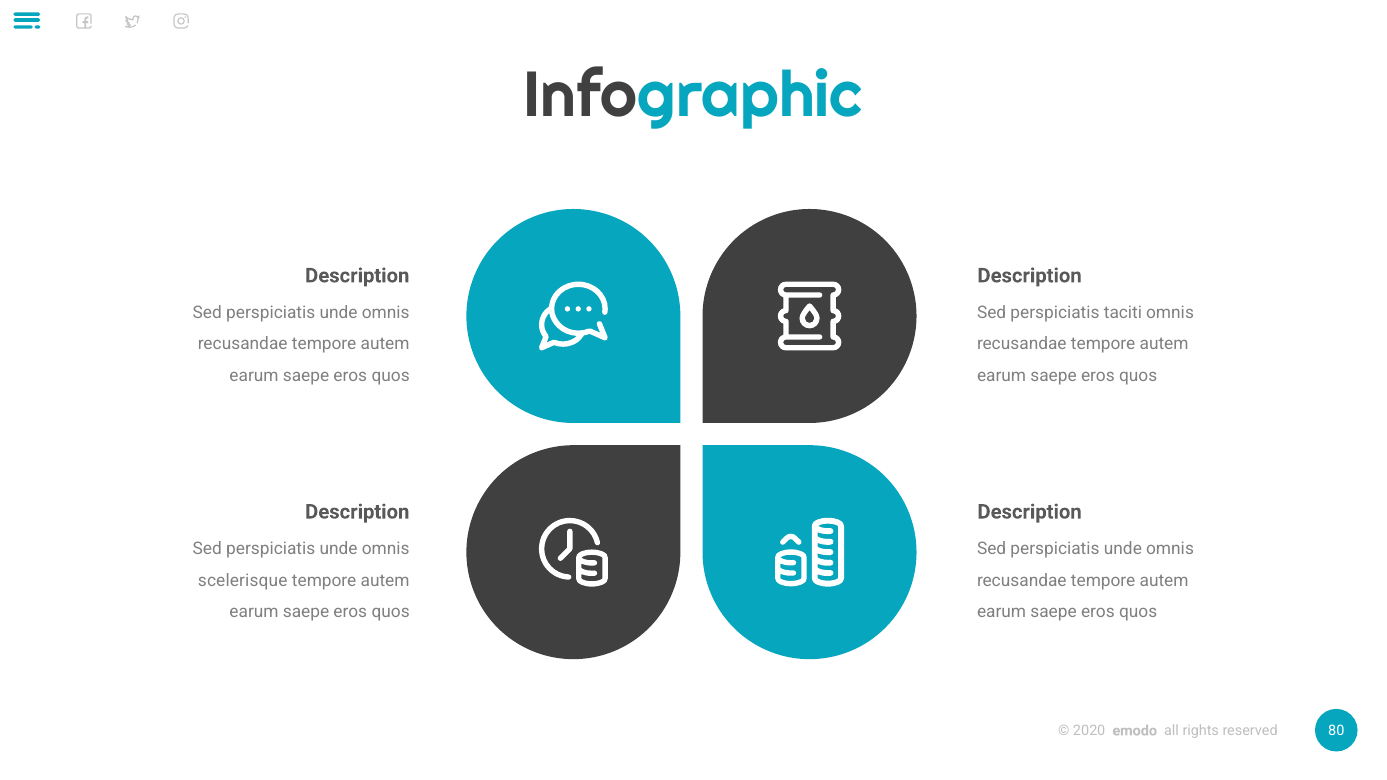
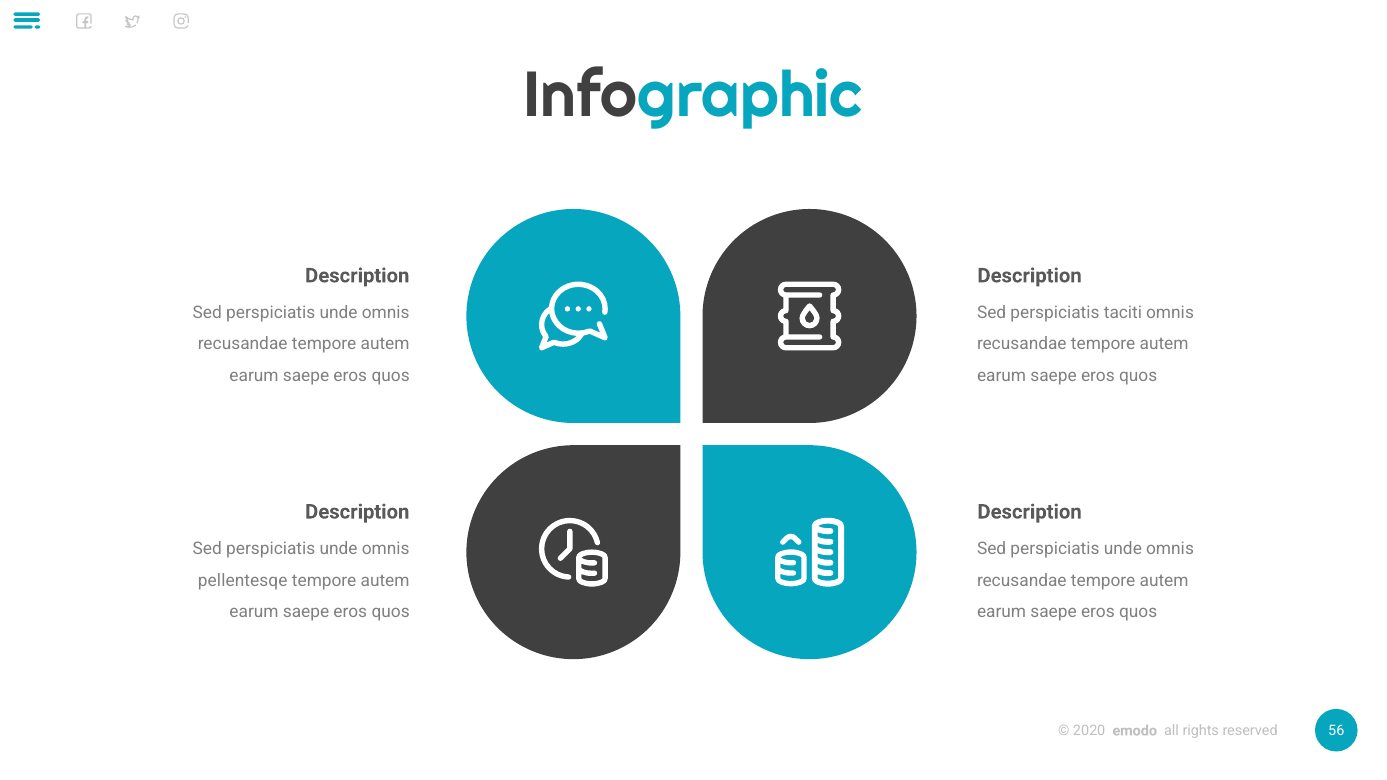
scelerisque: scelerisque -> pellentesqe
80: 80 -> 56
